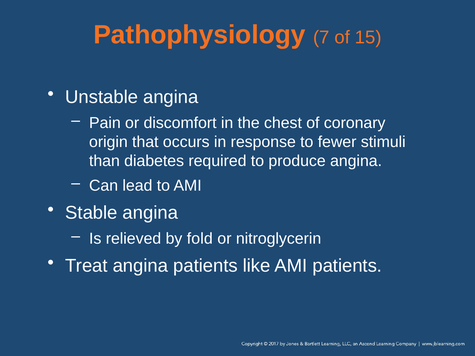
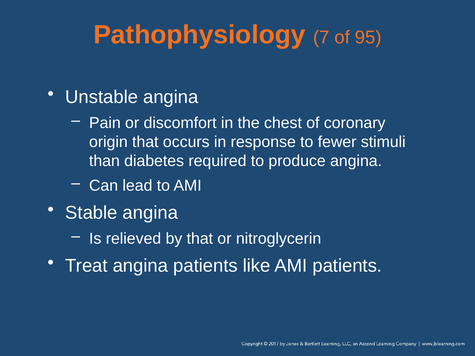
15: 15 -> 95
by fold: fold -> that
